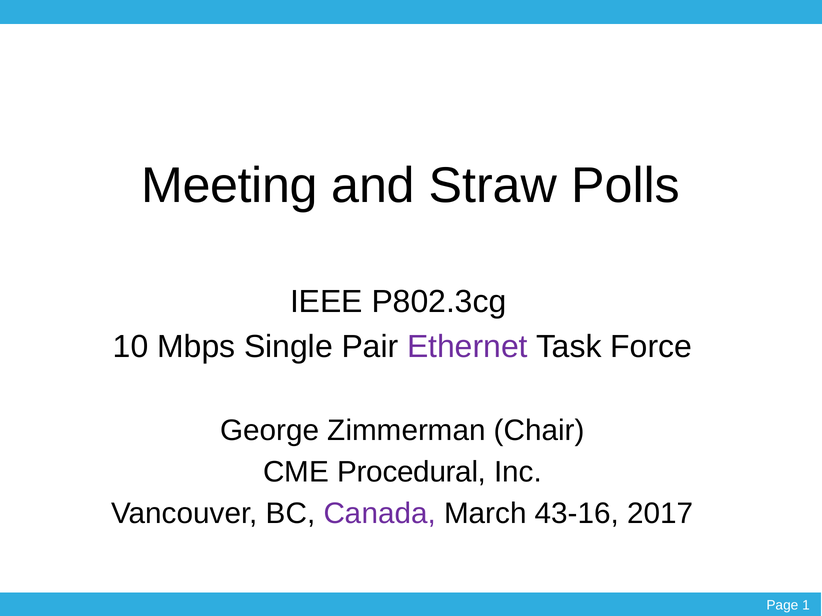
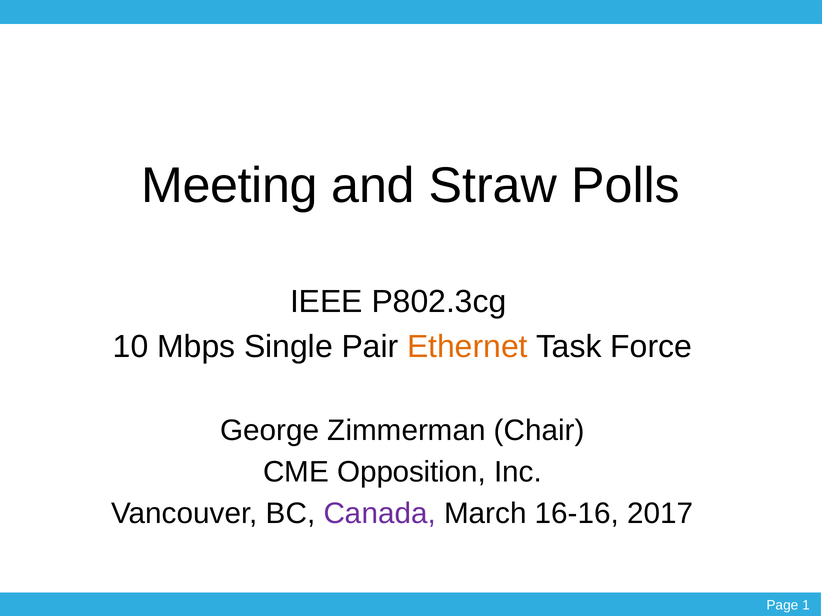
Ethernet colour: purple -> orange
Procedural: Procedural -> Opposition
43-16: 43-16 -> 16-16
